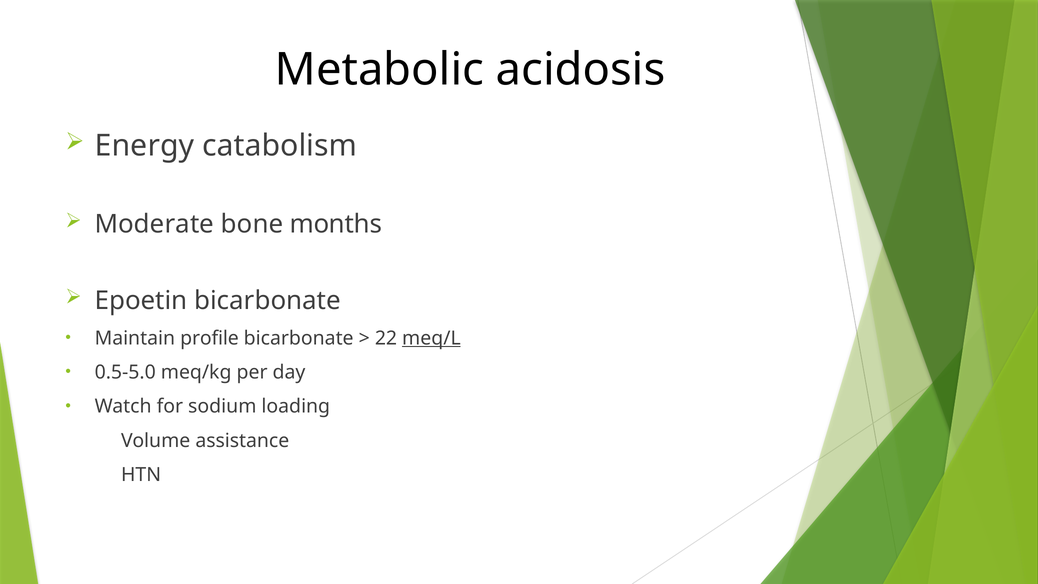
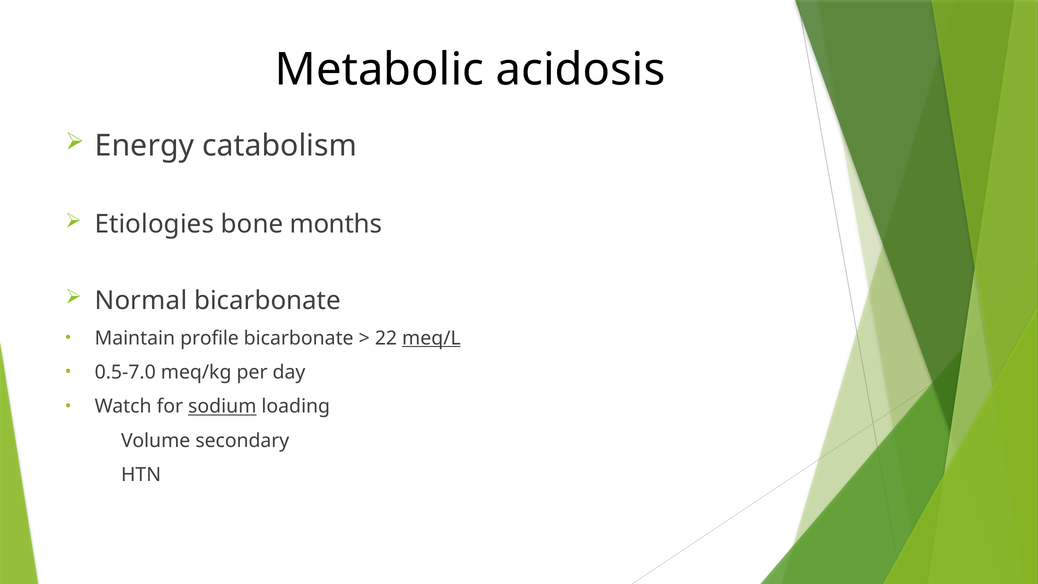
Moderate: Moderate -> Etiologies
Epoetin: Epoetin -> Normal
0.5-5.0: 0.5-5.0 -> 0.5-7.0
sodium underline: none -> present
assistance: assistance -> secondary
